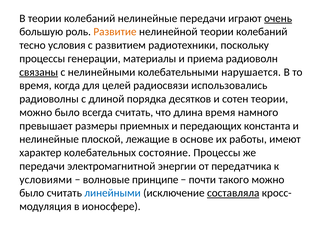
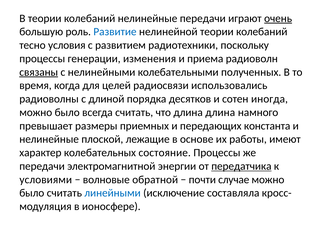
Развитие colour: orange -> blue
материалы: материалы -> изменения
нарушается: нарушается -> полученных
сотен теории: теории -> иногда
длина время: время -> длина
передатчика underline: none -> present
принципе: принципе -> обратной
такого: такого -> случае
составляла underline: present -> none
